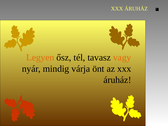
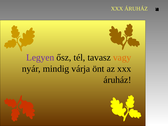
Legyen colour: orange -> purple
